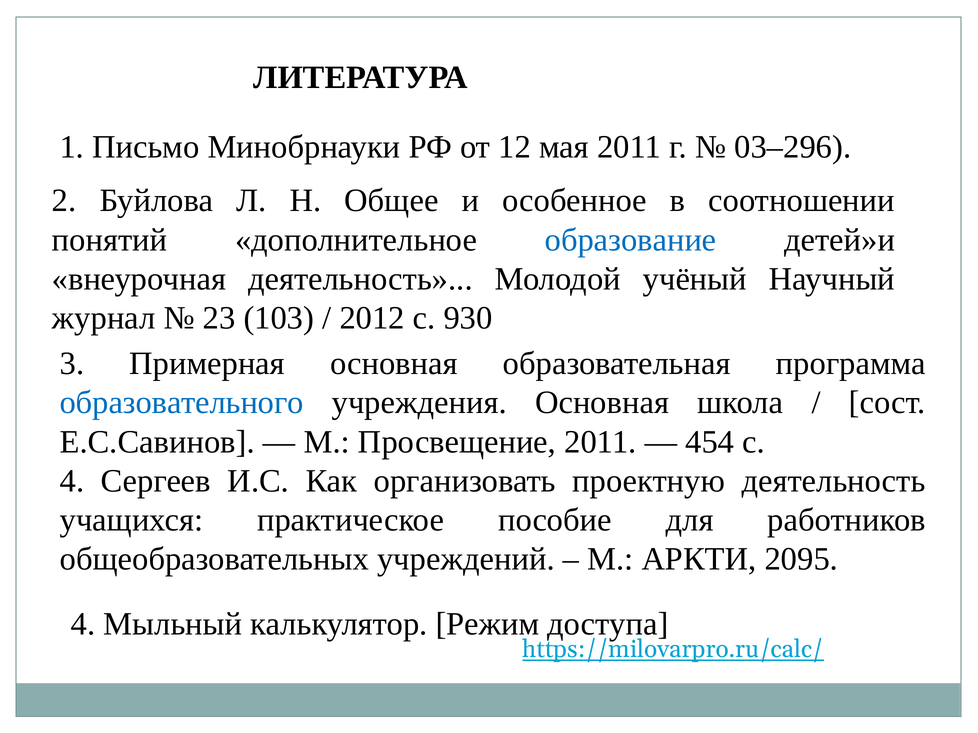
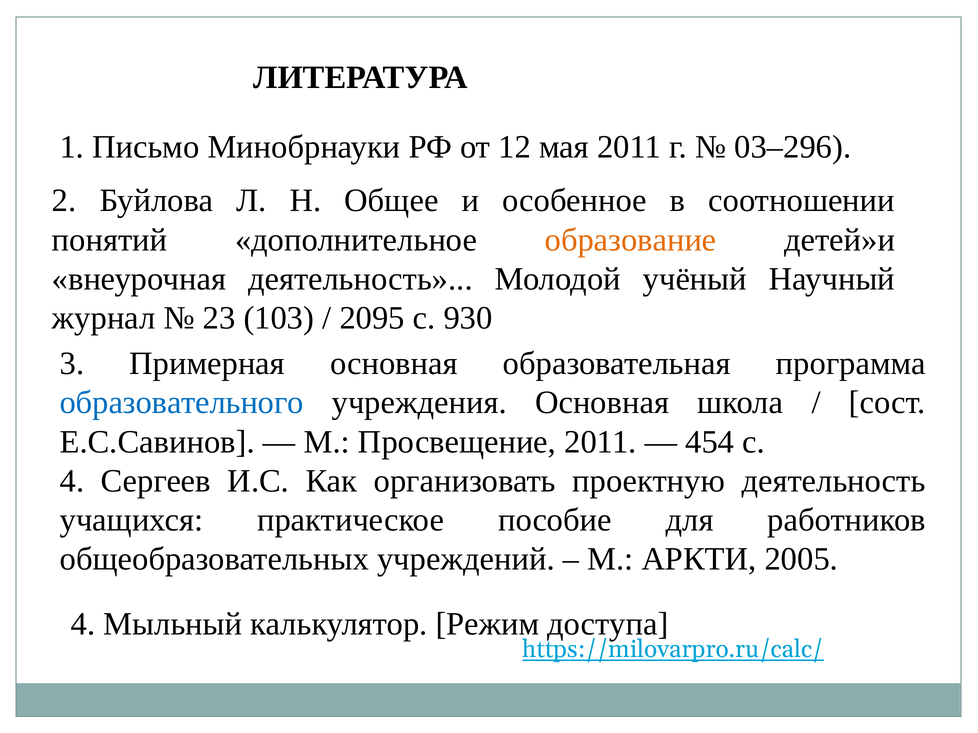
образование colour: blue -> orange
2012: 2012 -> 2095
2095: 2095 -> 2005
